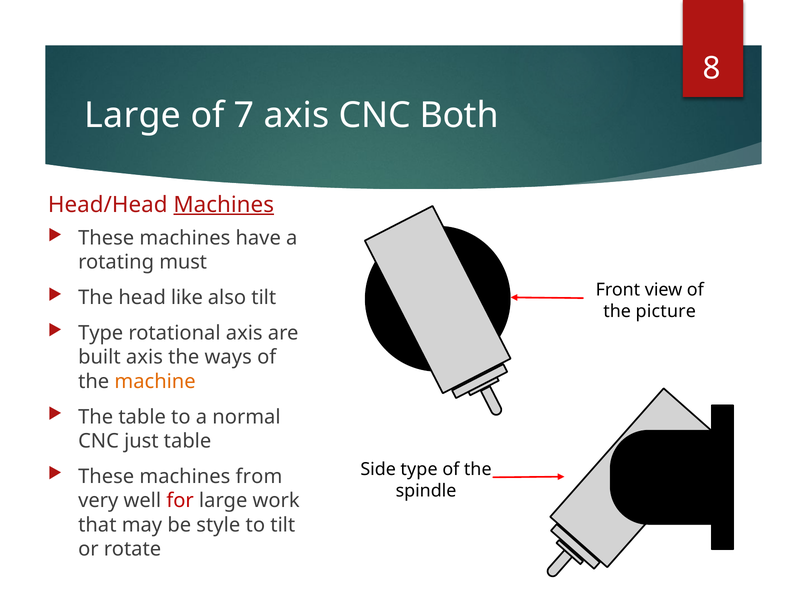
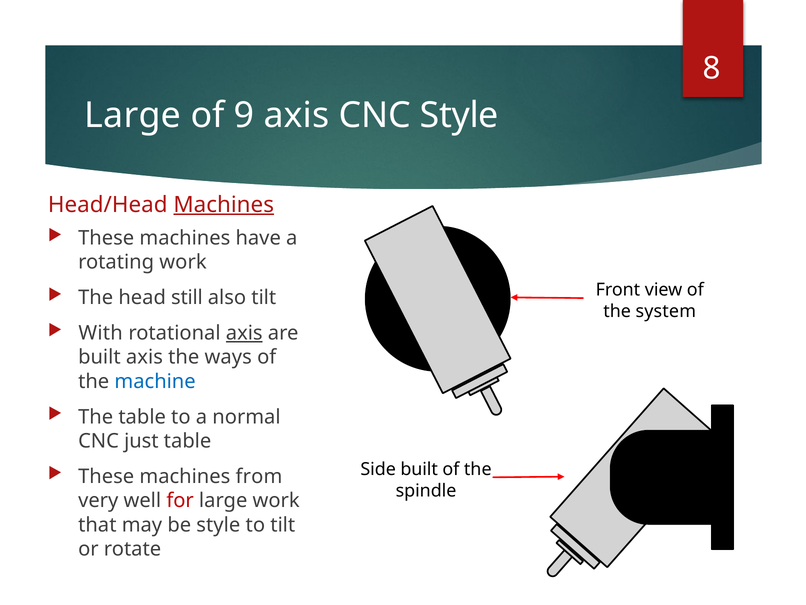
7: 7 -> 9
CNC Both: Both -> Style
rotating must: must -> work
like: like -> still
picture: picture -> system
Type at (101, 333): Type -> With
axis at (244, 333) underline: none -> present
machine colour: orange -> blue
Side type: type -> built
